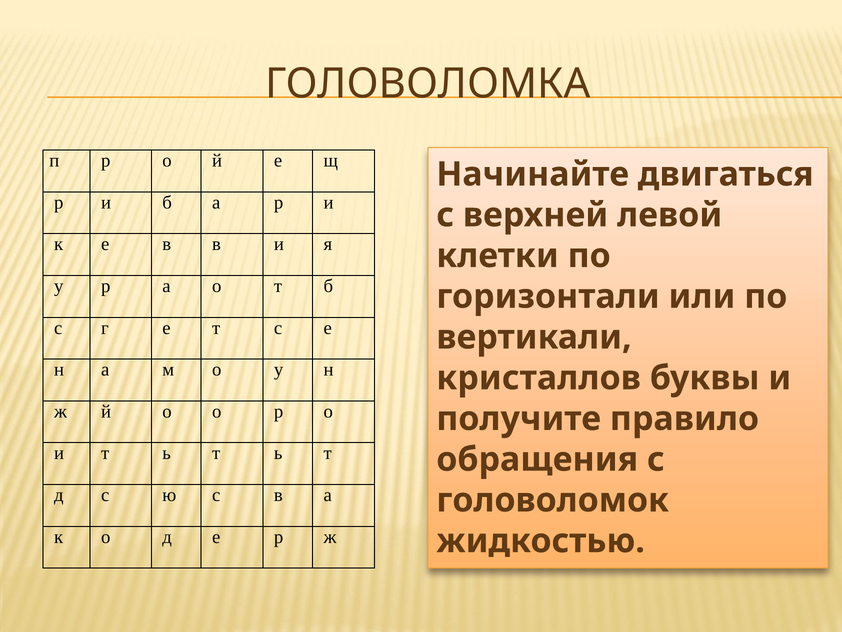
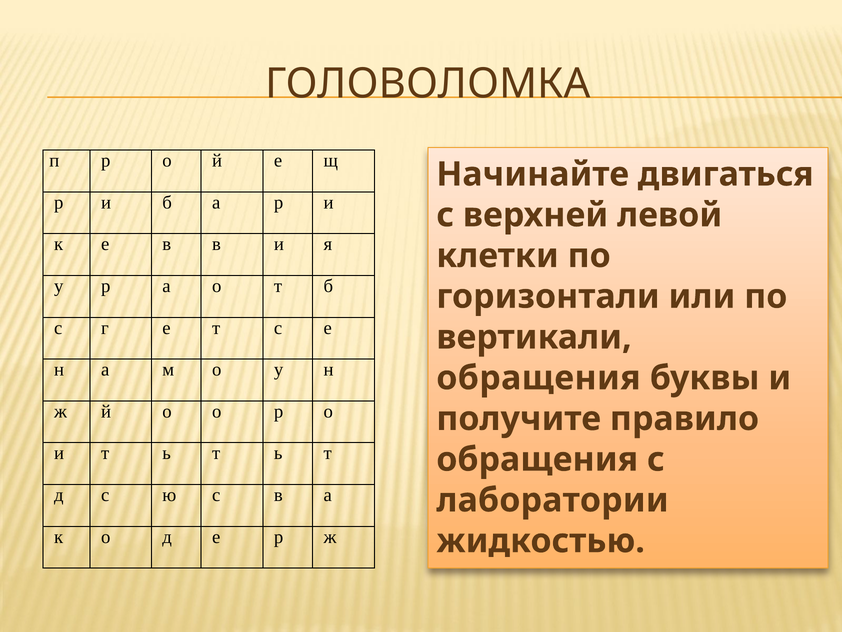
кристаллов at (539, 378): кристаллов -> обращения
головоломок: головоломок -> лаборатории
